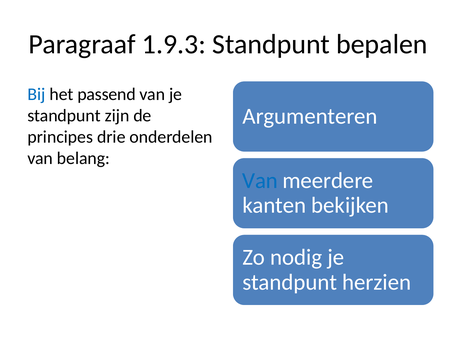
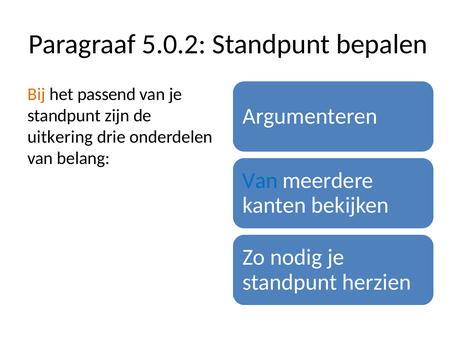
1.9.3: 1.9.3 -> 5.0.2
Bij colour: blue -> orange
principes: principes -> uitkering
